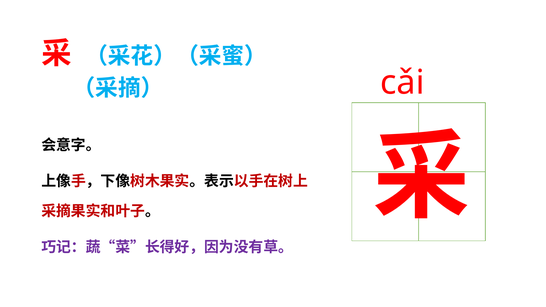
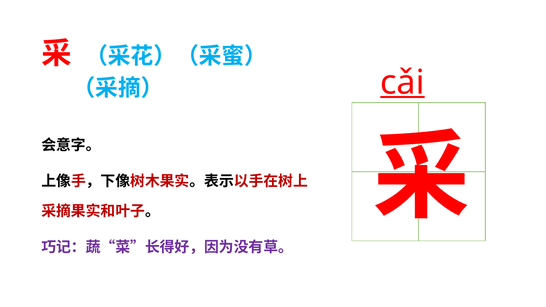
cǎi underline: none -> present
